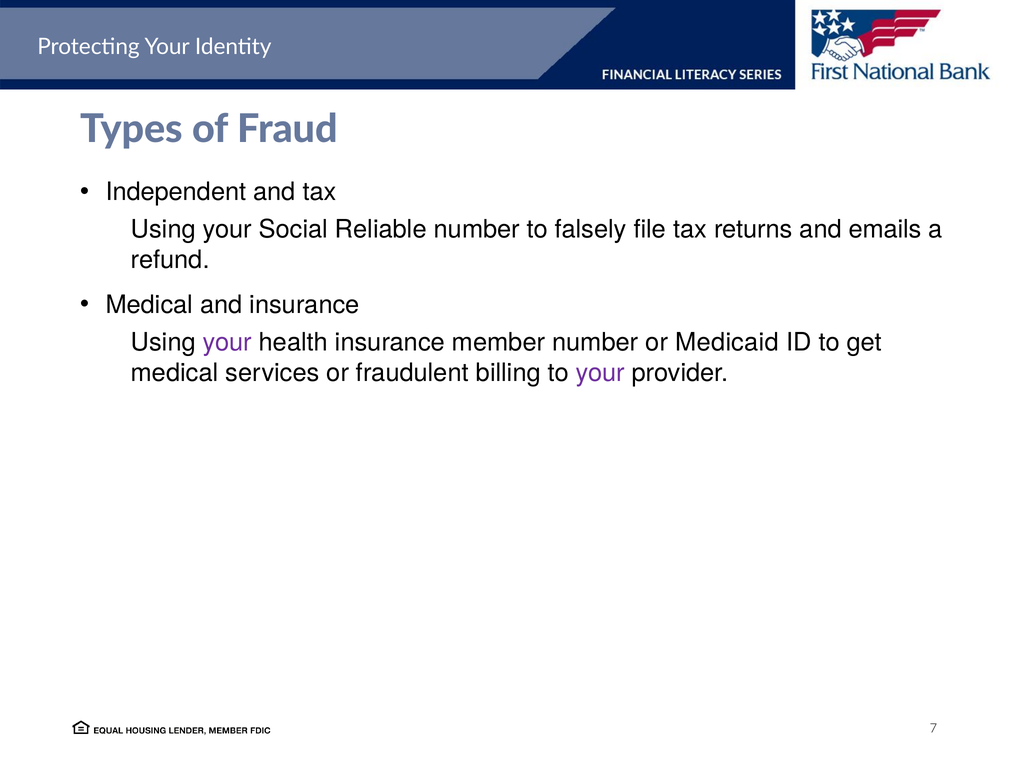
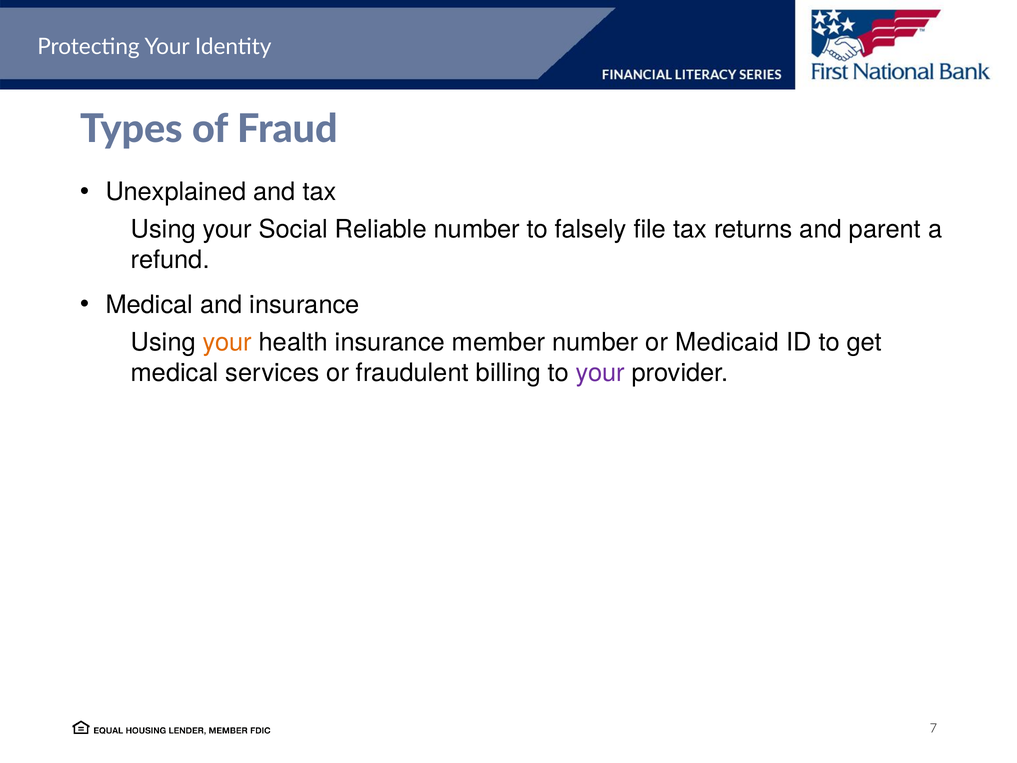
Independent: Independent -> Unexplained
emails: emails -> parent
your at (227, 342) colour: purple -> orange
